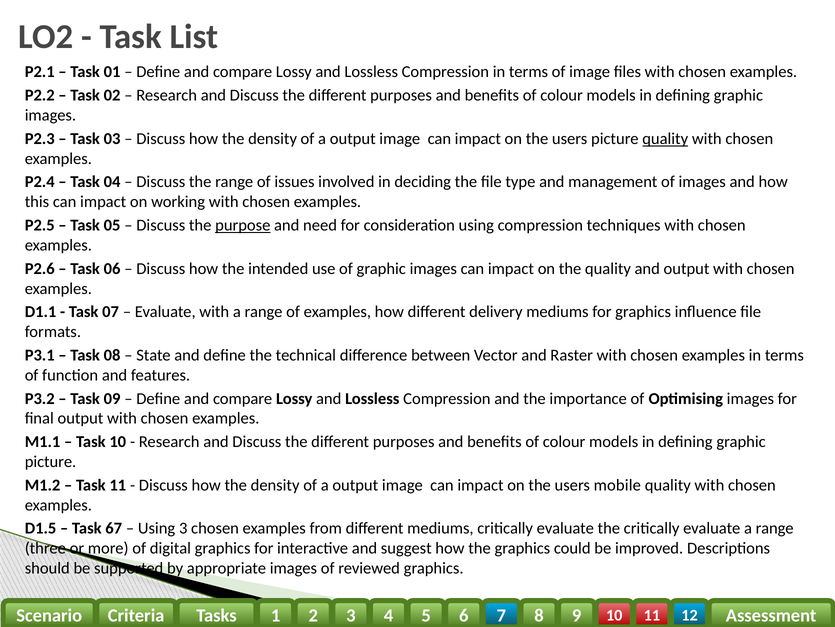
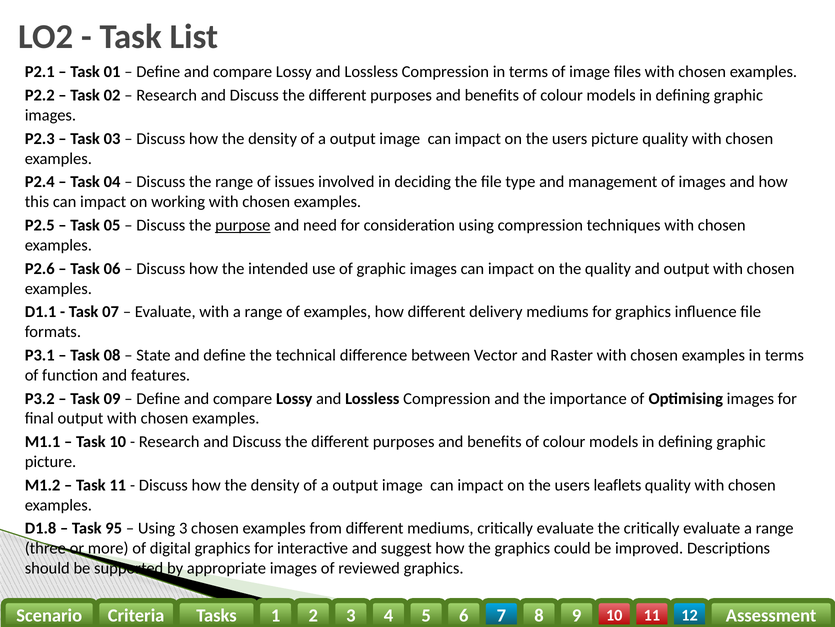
quality at (665, 139) underline: present -> none
mobile: mobile -> leaflets
D1.5: D1.5 -> D1.8
67: 67 -> 95
